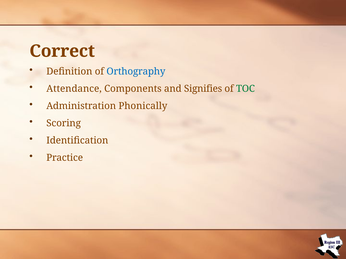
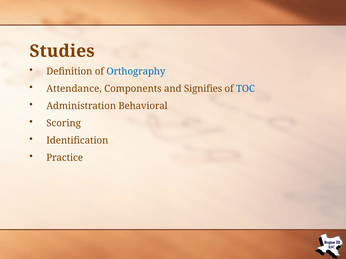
Correct: Correct -> Studies
TOC colour: green -> blue
Phonically: Phonically -> Behavioral
